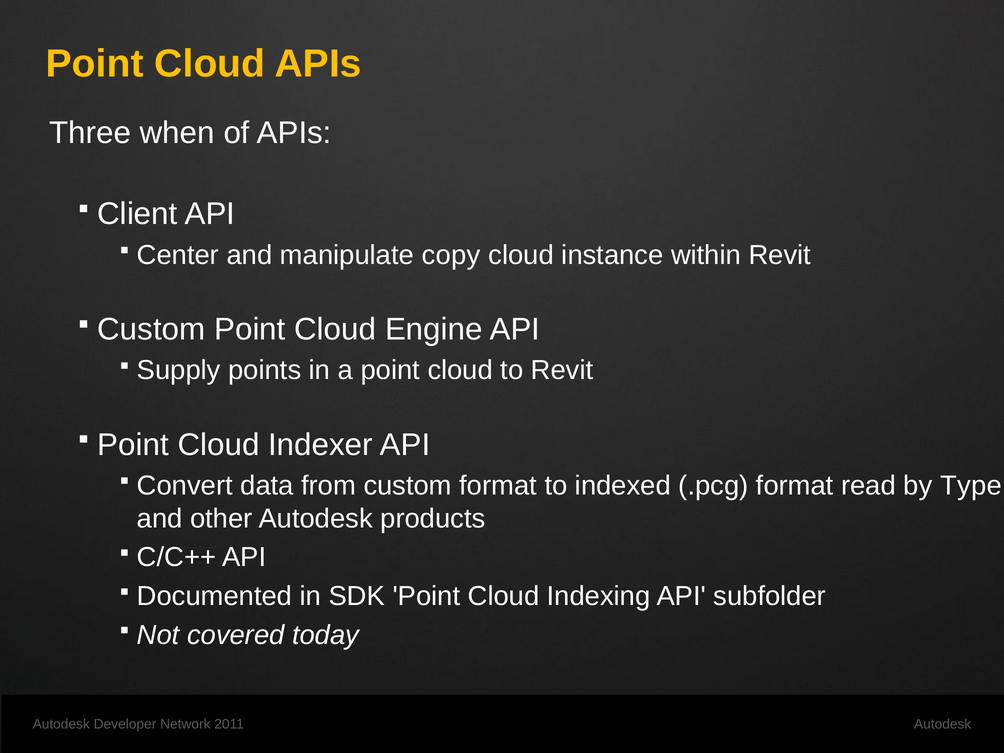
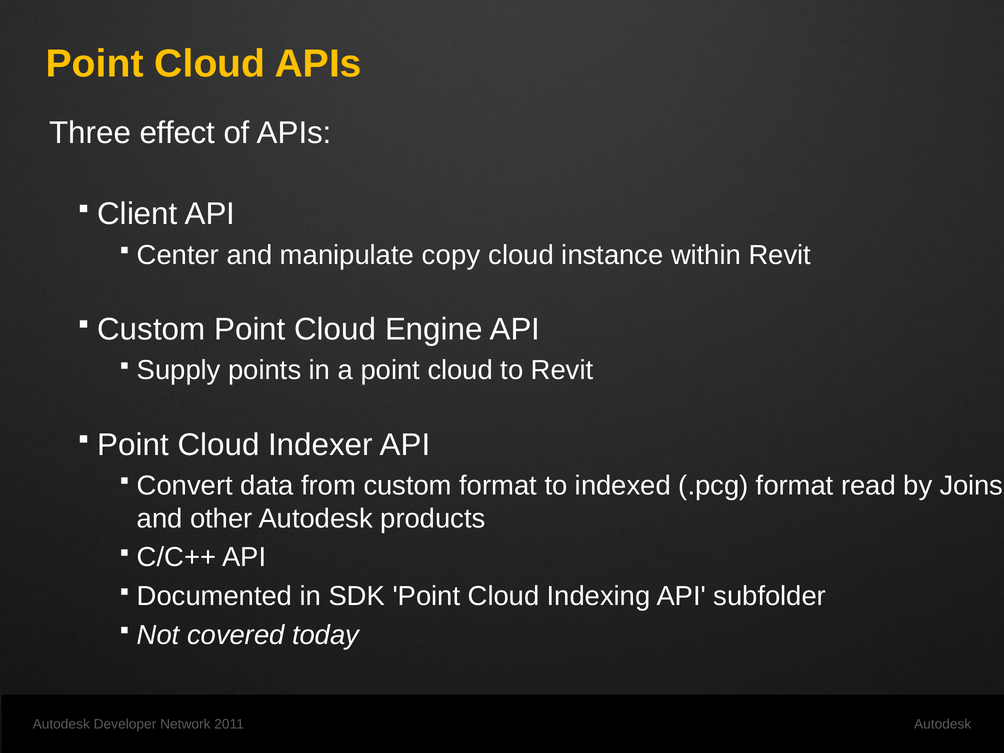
when: when -> effect
Type: Type -> Joins
